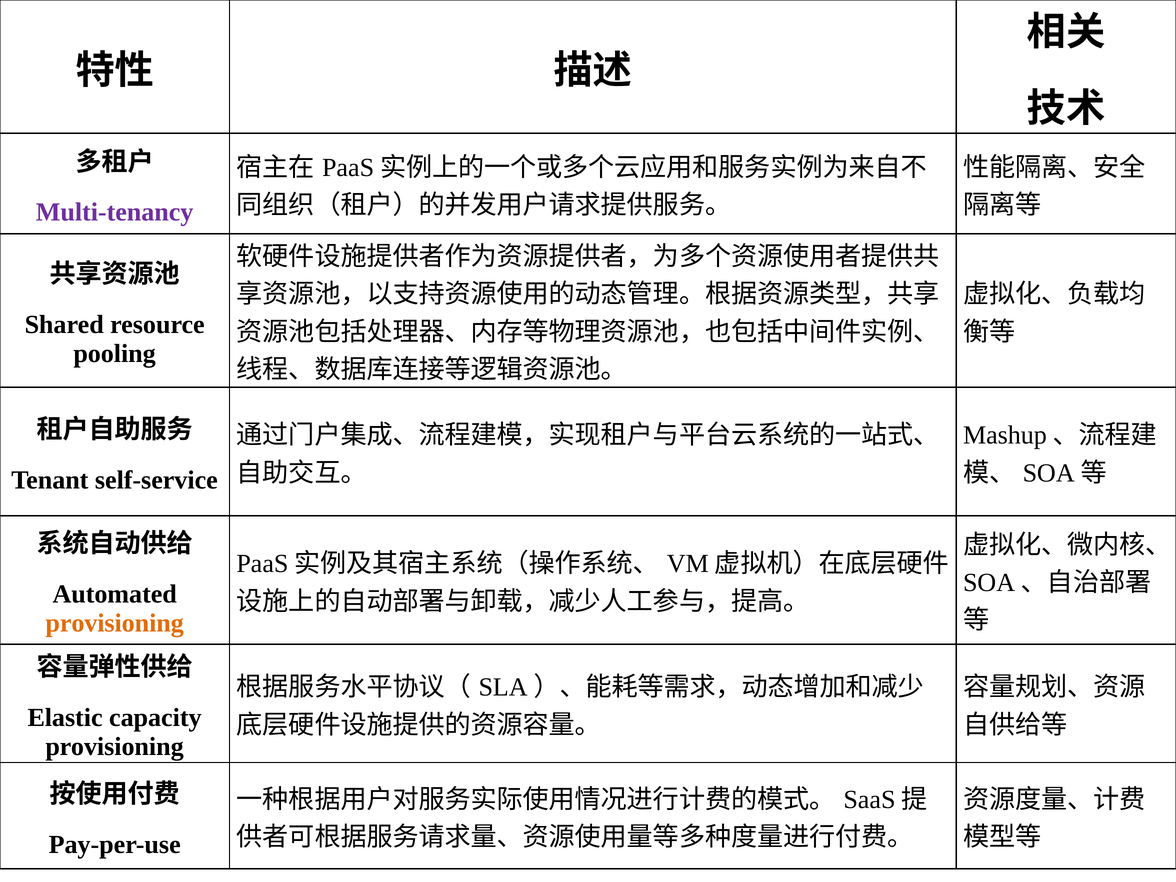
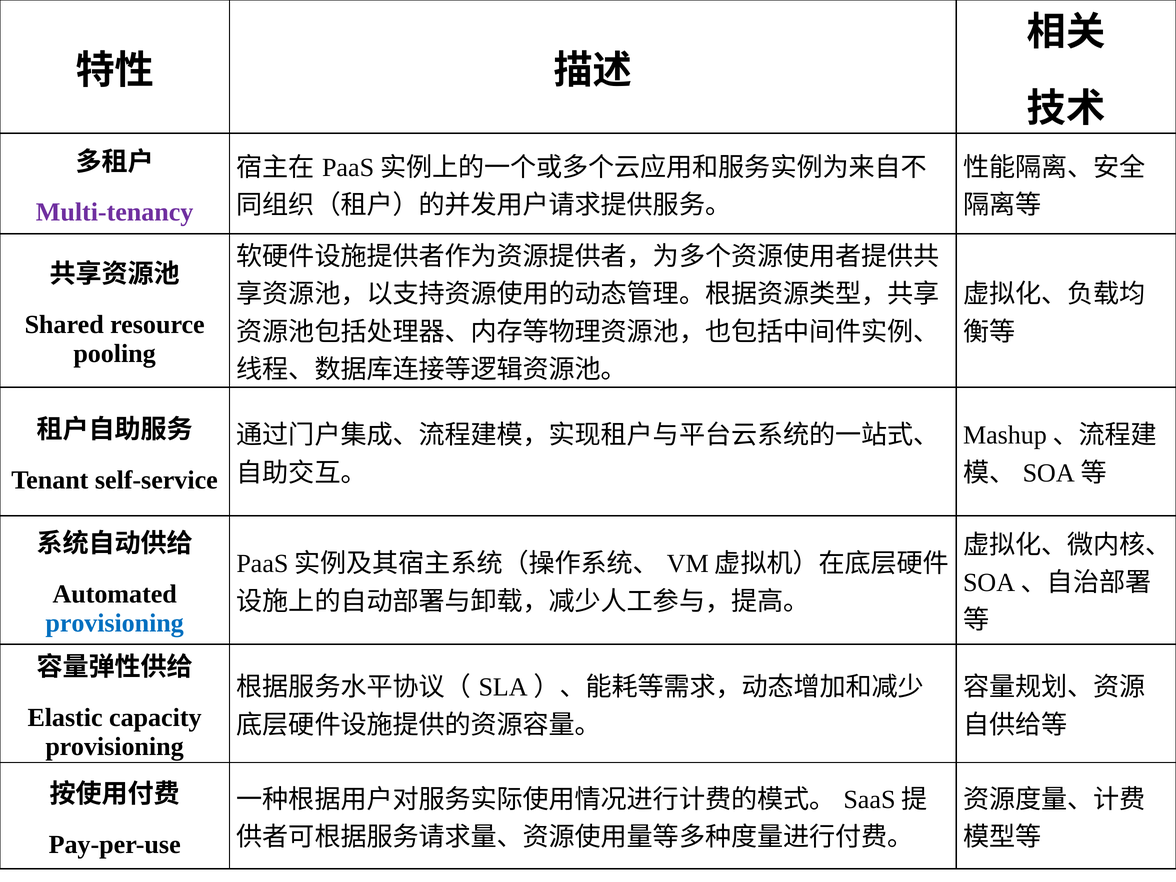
provisioning at (115, 623) colour: orange -> blue
